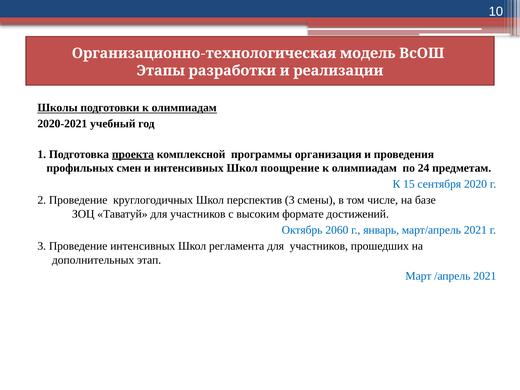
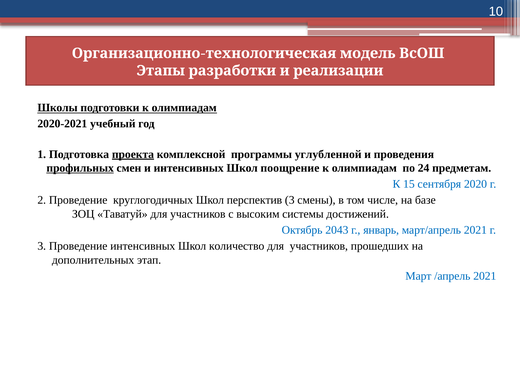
организация: организация -> углубленной
профильных underline: none -> present
формате: формате -> системы
2060: 2060 -> 2043
регламента: регламента -> количество
